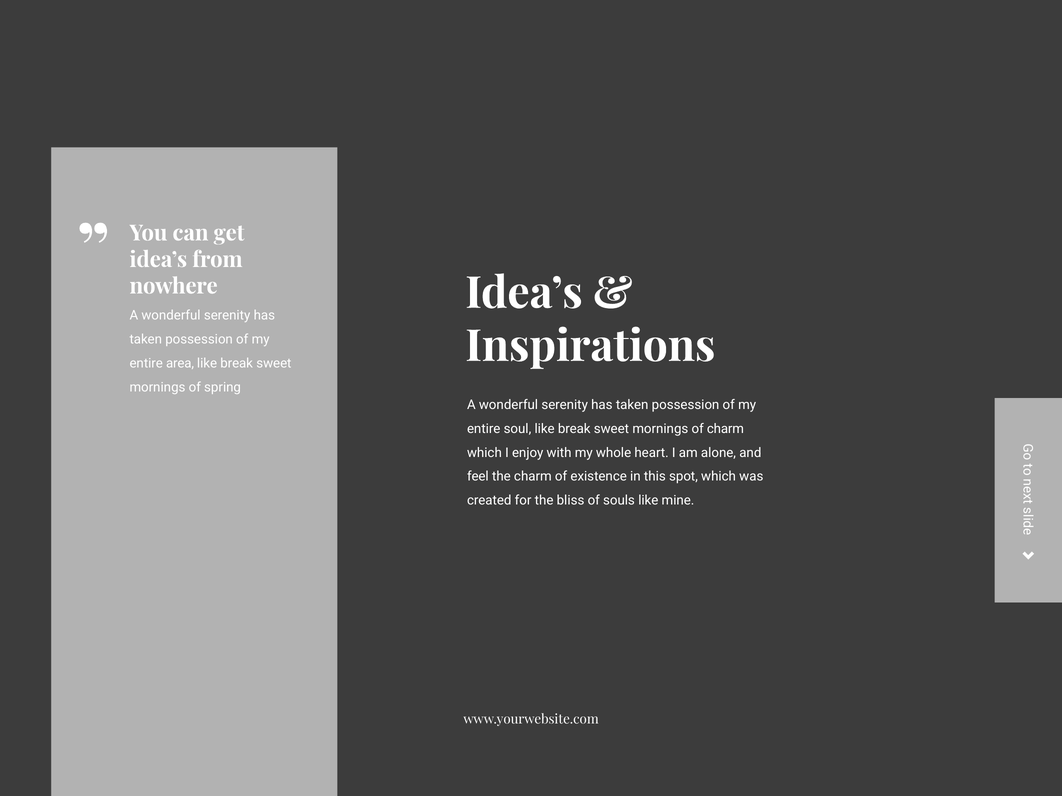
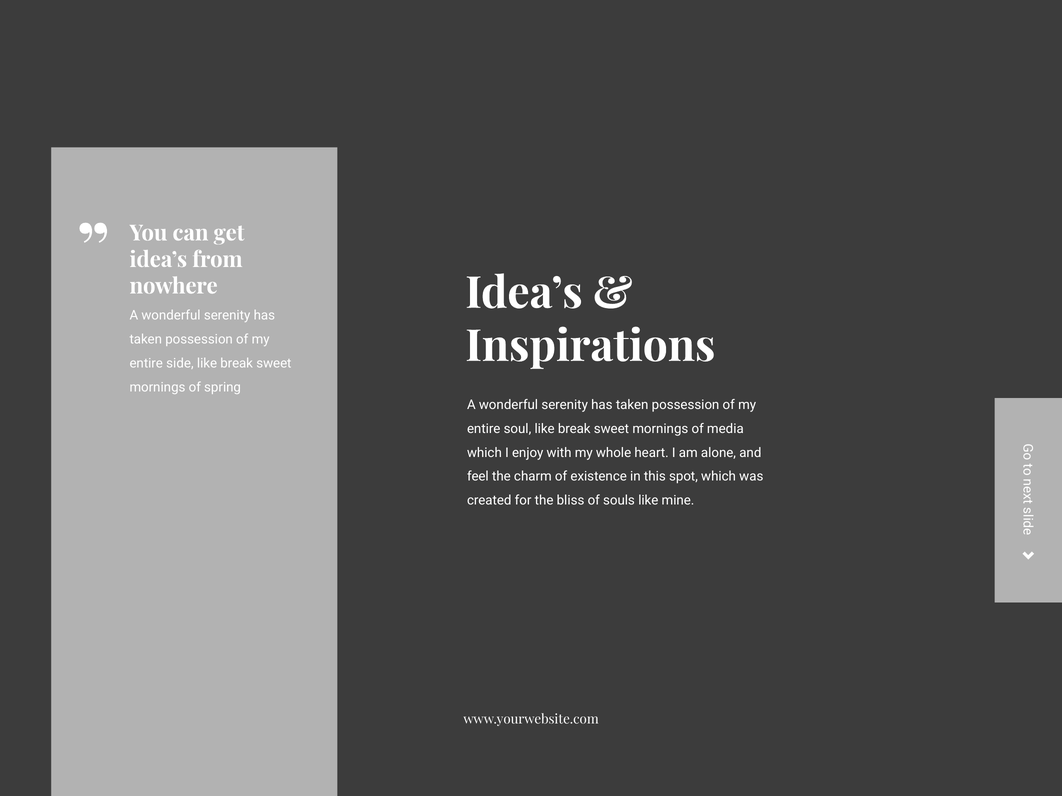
area: area -> side
of charm: charm -> media
